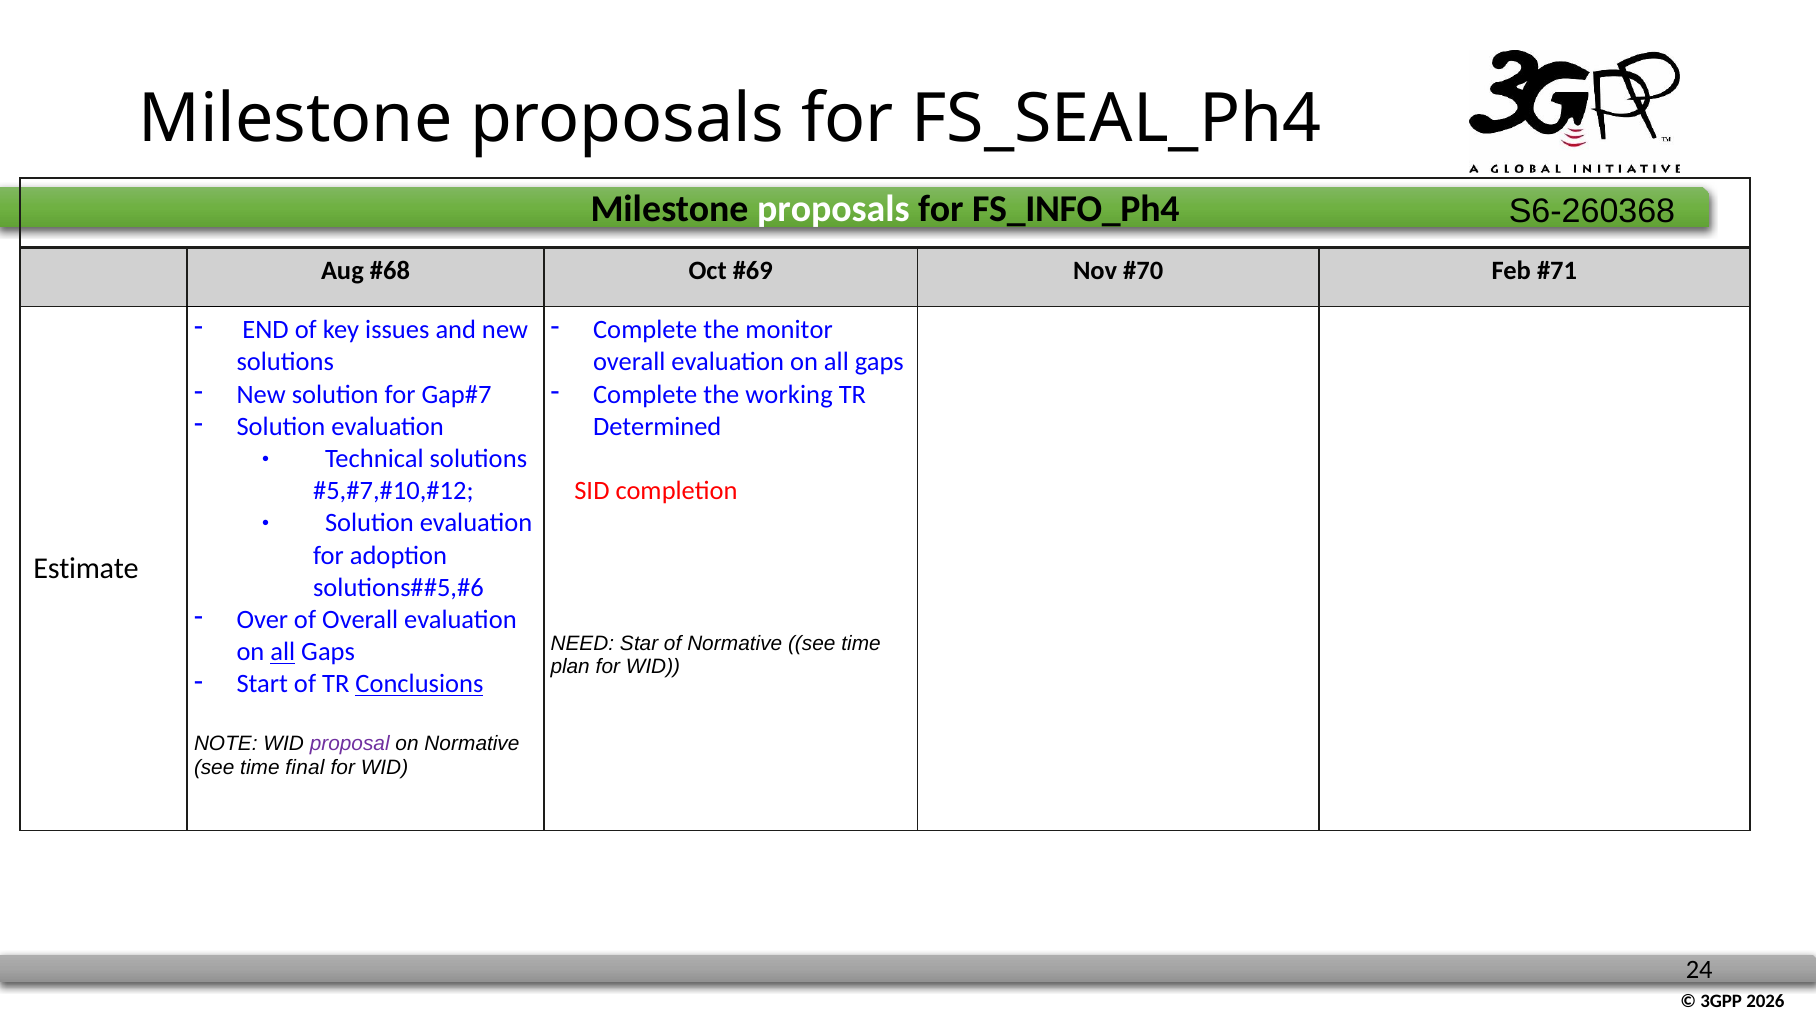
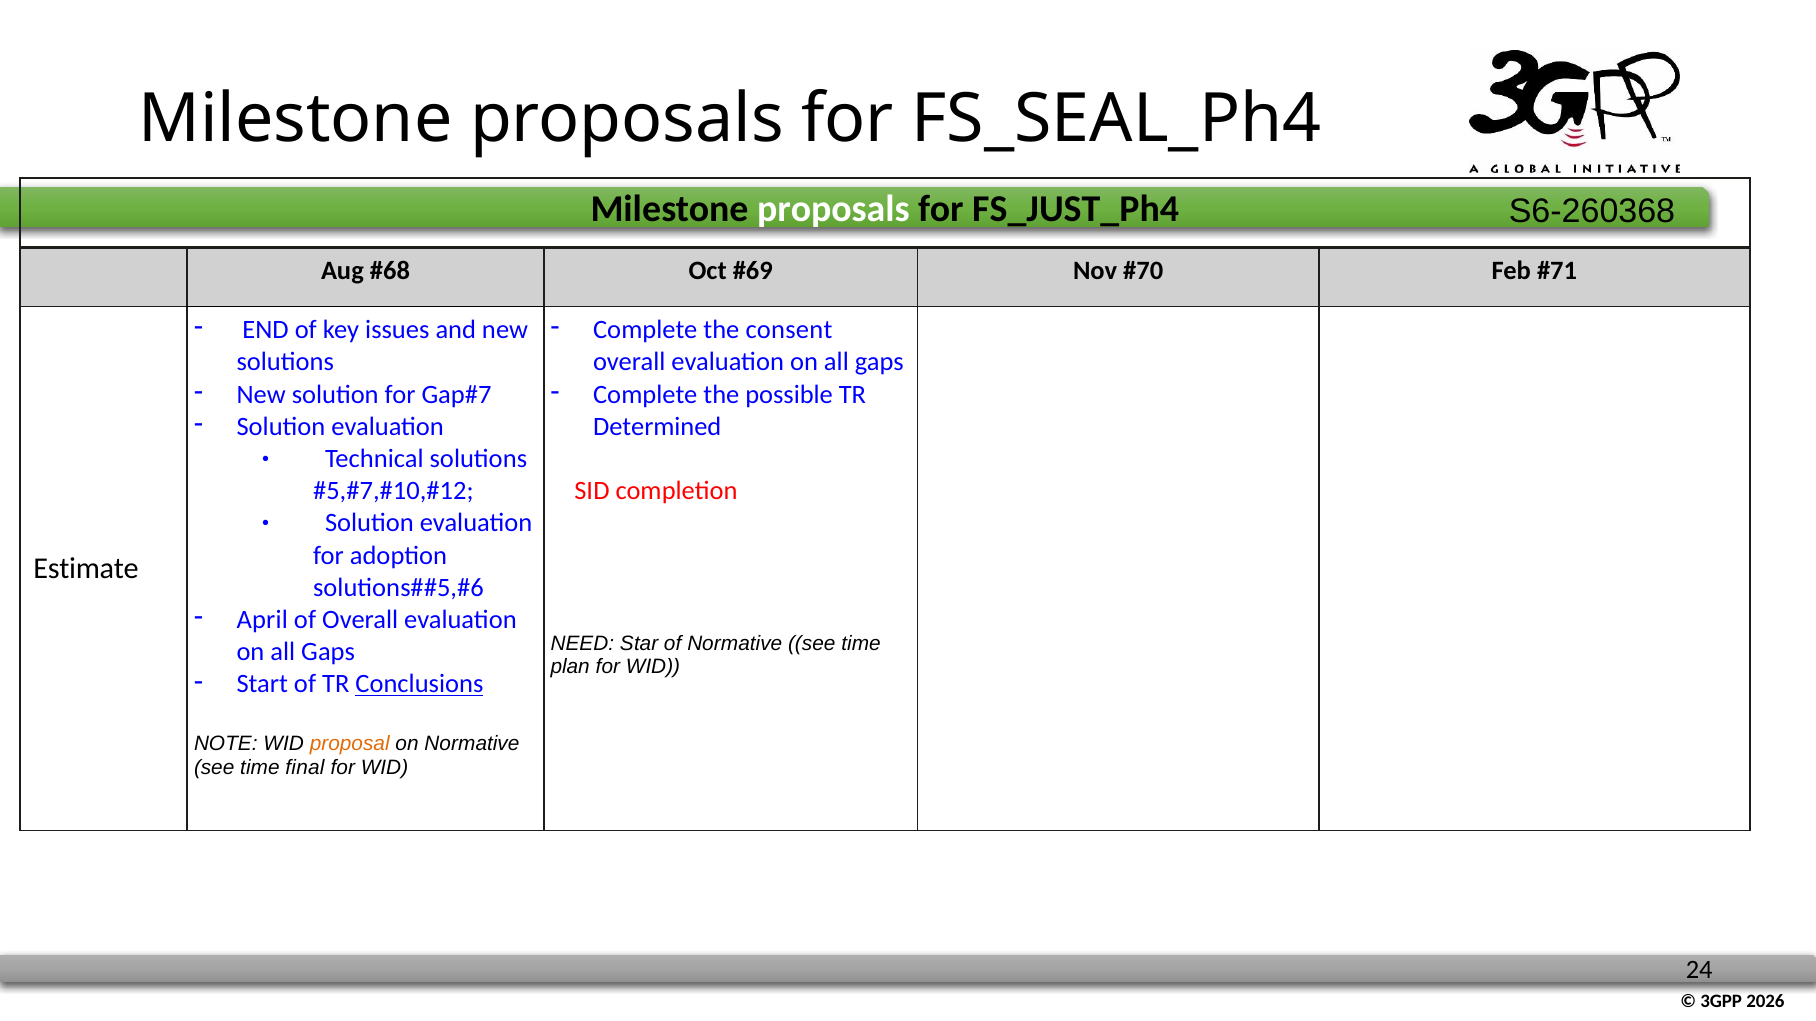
FS_INFO_Ph4: FS_INFO_Ph4 -> FS_JUST_Ph4
monitor: monitor -> consent
working: working -> possible
Over: Over -> April
all at (283, 652) underline: present -> none
proposal colour: purple -> orange
